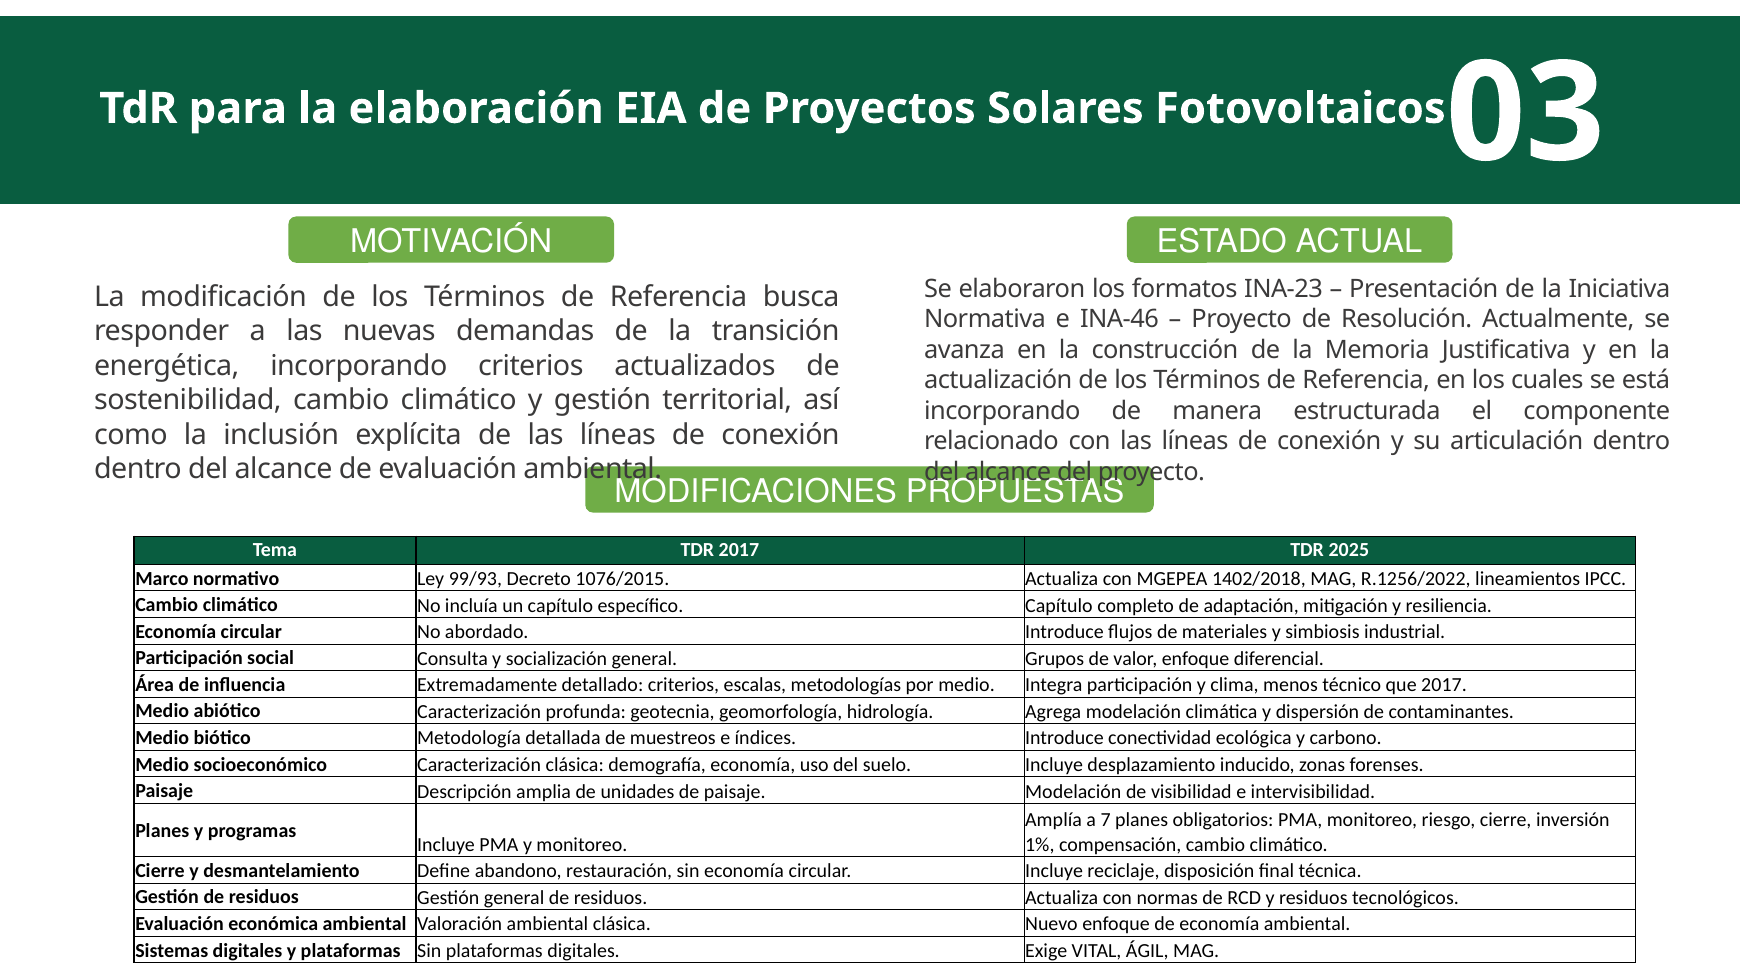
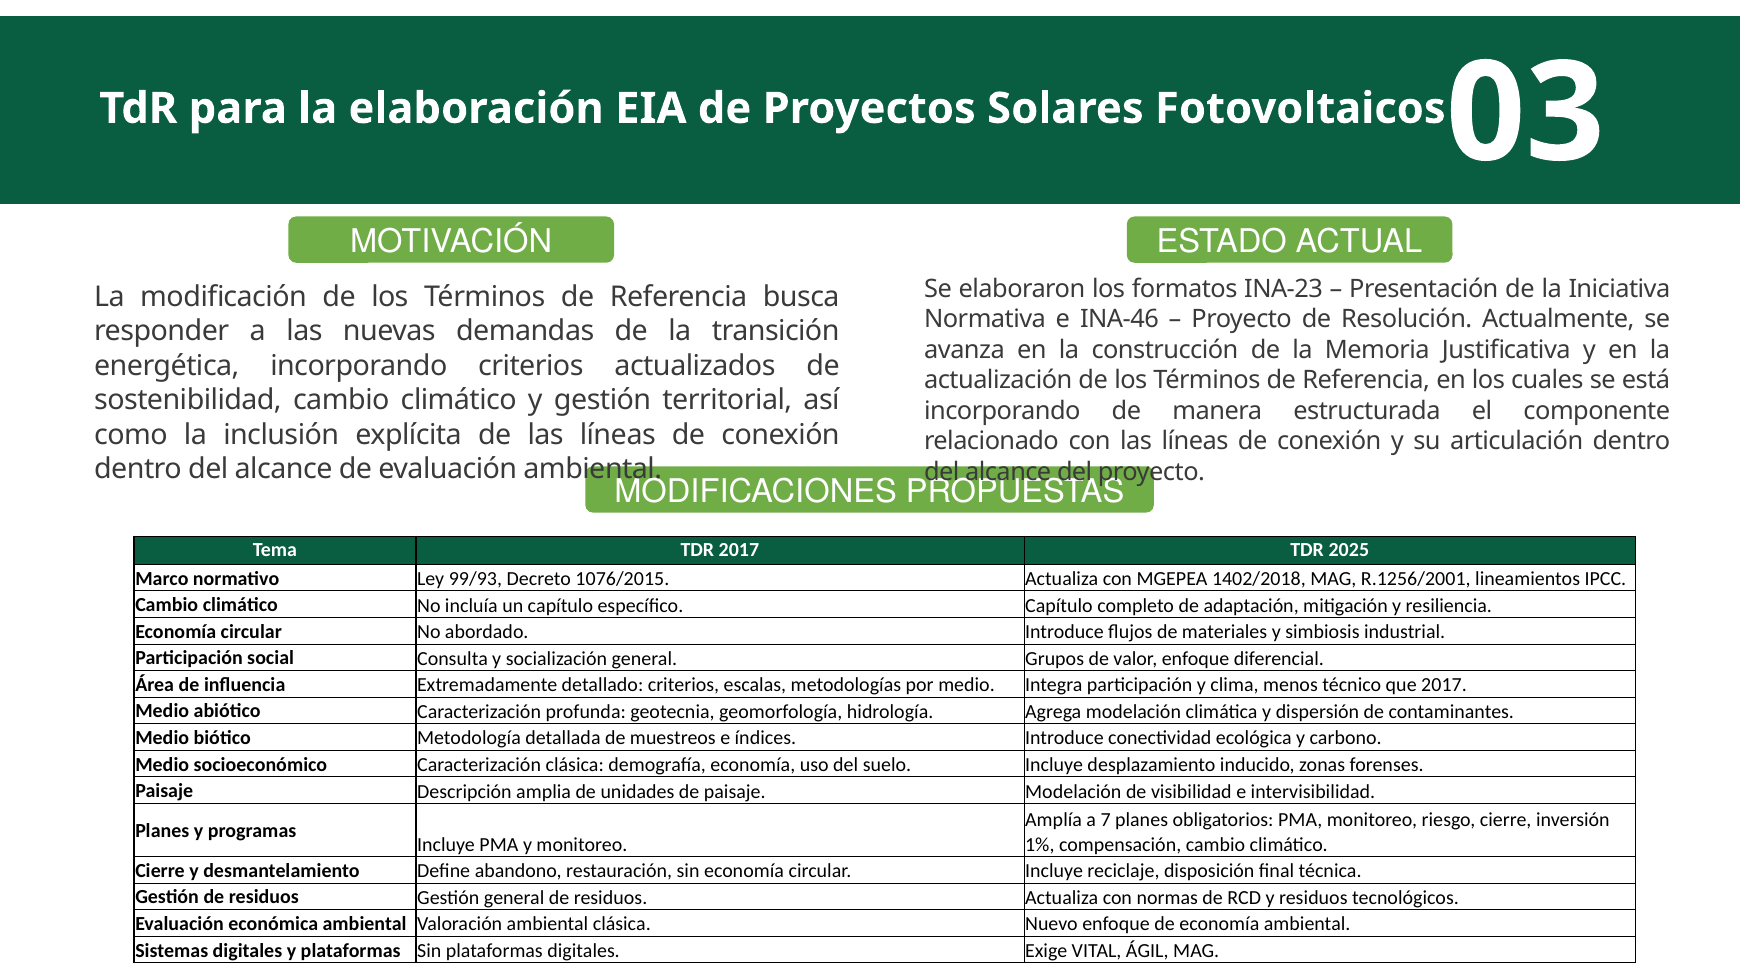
R.1256/2022: R.1256/2022 -> R.1256/2001
